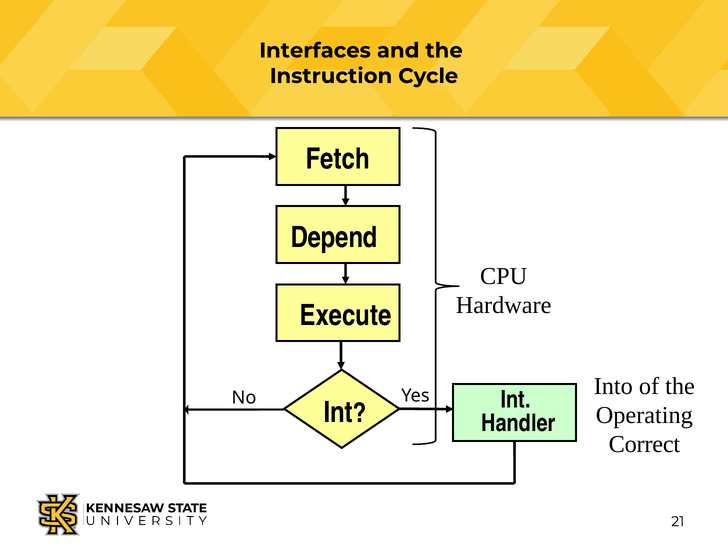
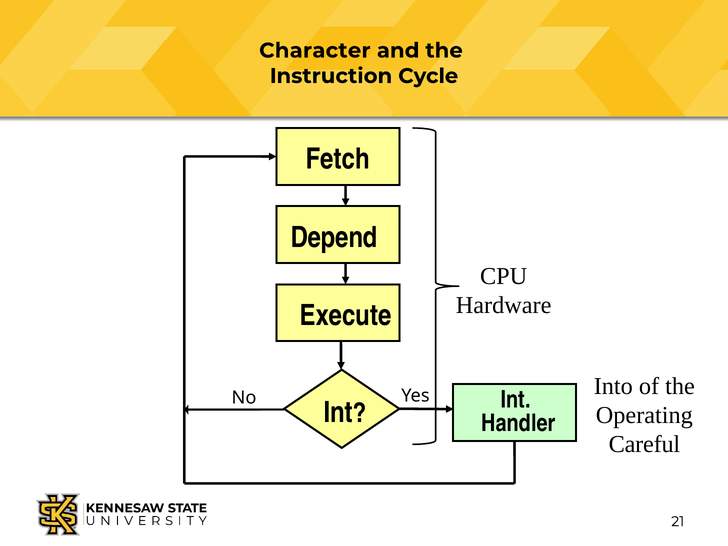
Interfaces: Interfaces -> Character
Correct: Correct -> Careful
